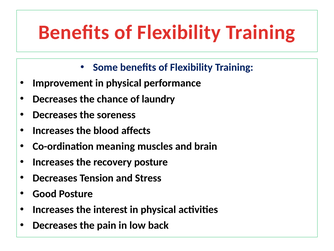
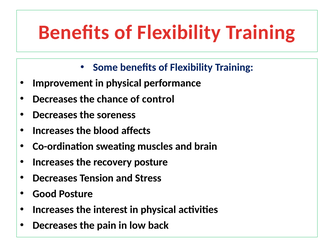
laundry: laundry -> control
meaning: meaning -> sweating
